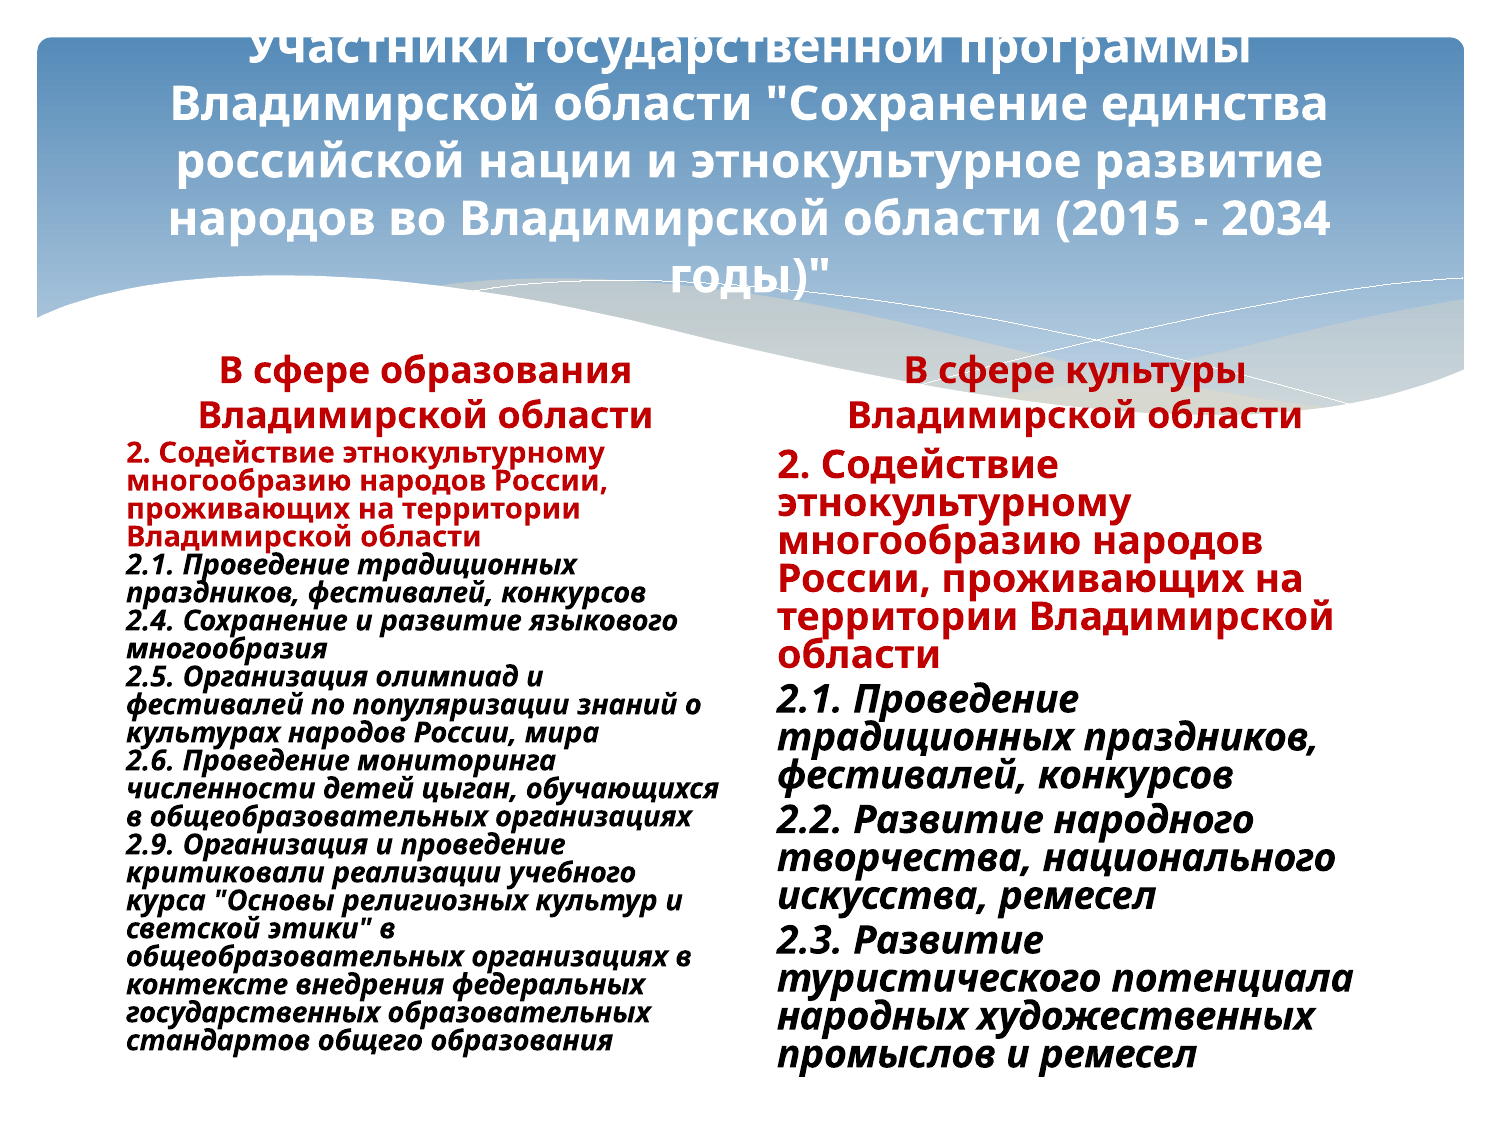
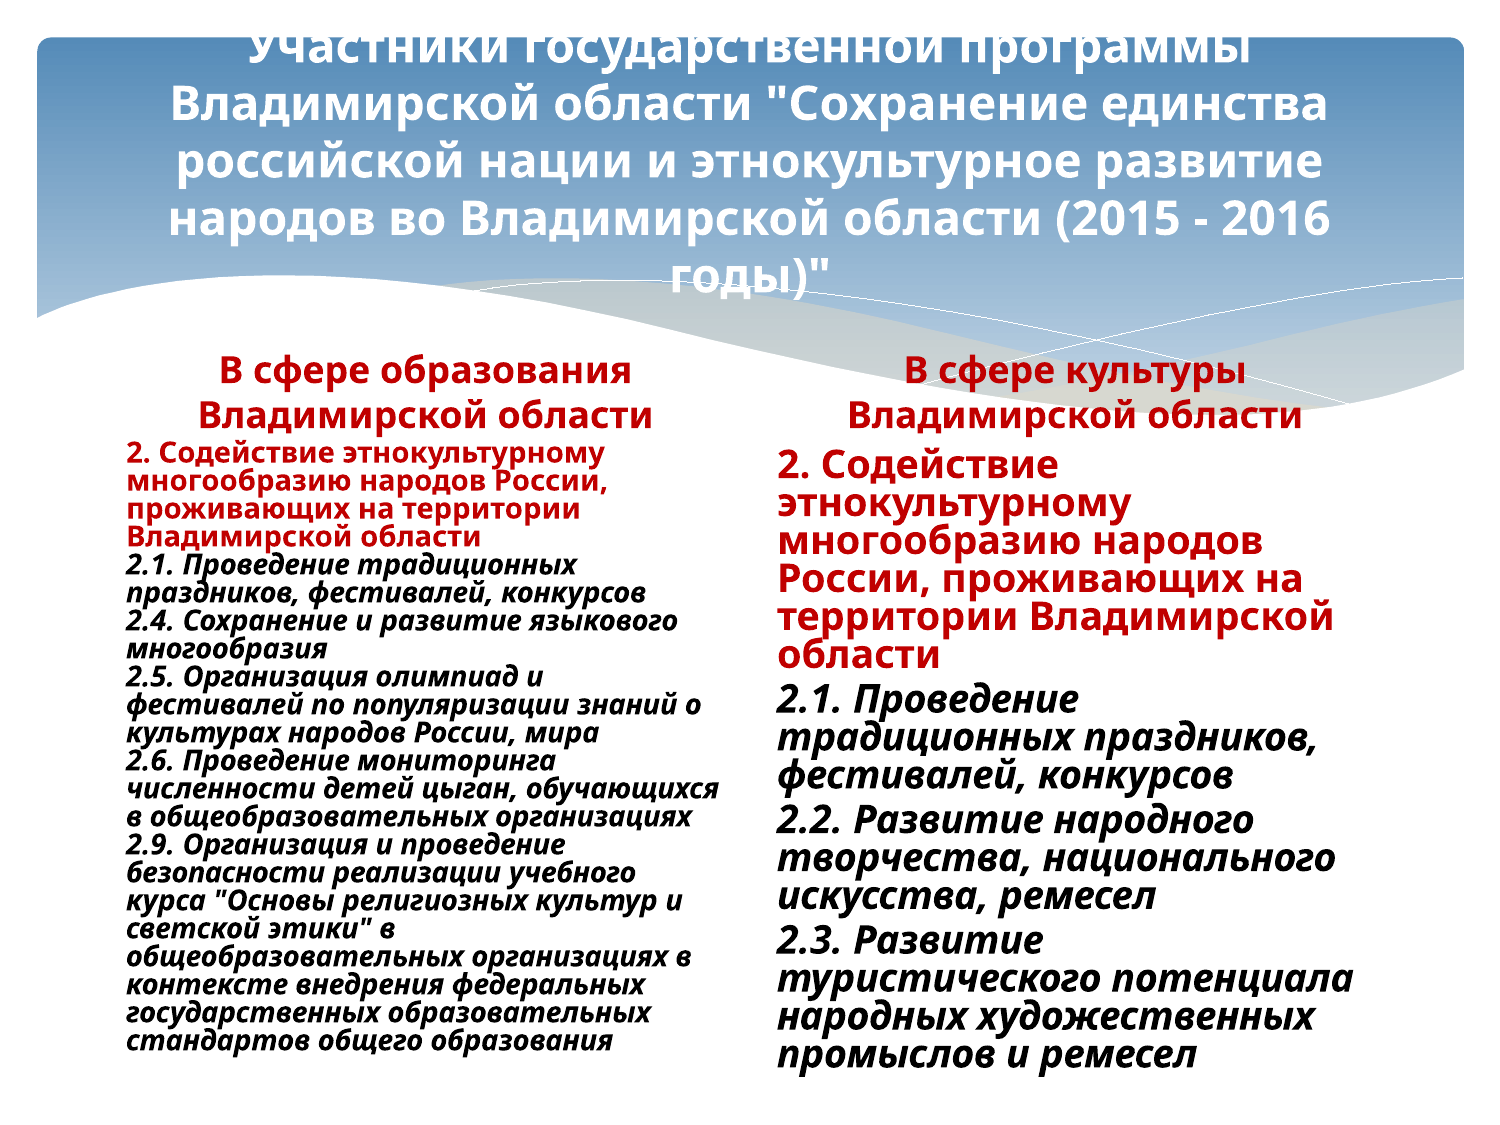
2034: 2034 -> 2016
критиковали: критиковали -> безопасности
